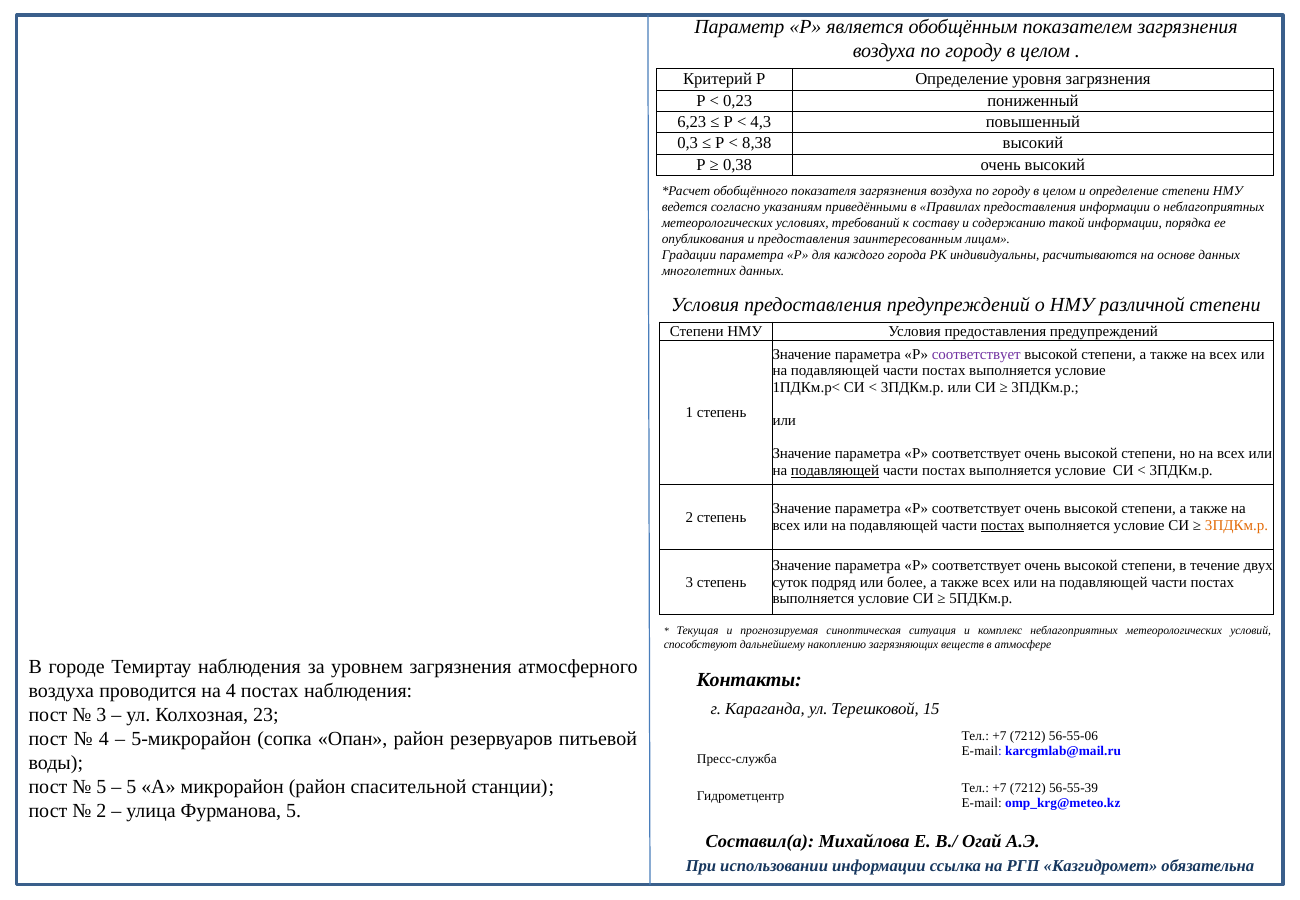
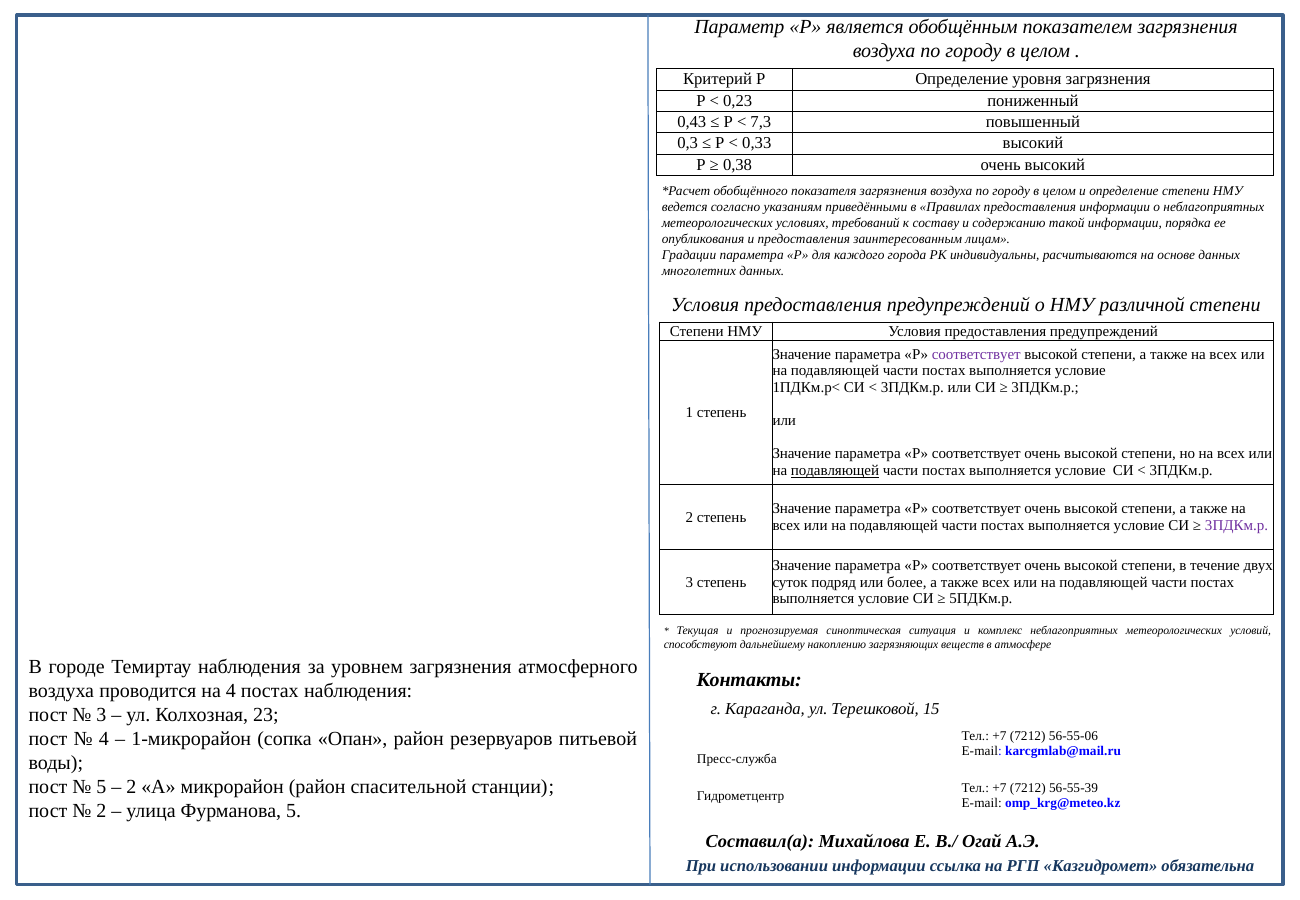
6,23: 6,23 -> 0,43
4,3: 4,3 -> 7,3
8,38: 8,38 -> 0,33
постах at (1003, 525) underline: present -> none
3ПДКм.р at (1237, 525) colour: orange -> purple
5-микрорайон: 5-микрорайон -> 1-микрорайон
5 at (131, 787): 5 -> 2
